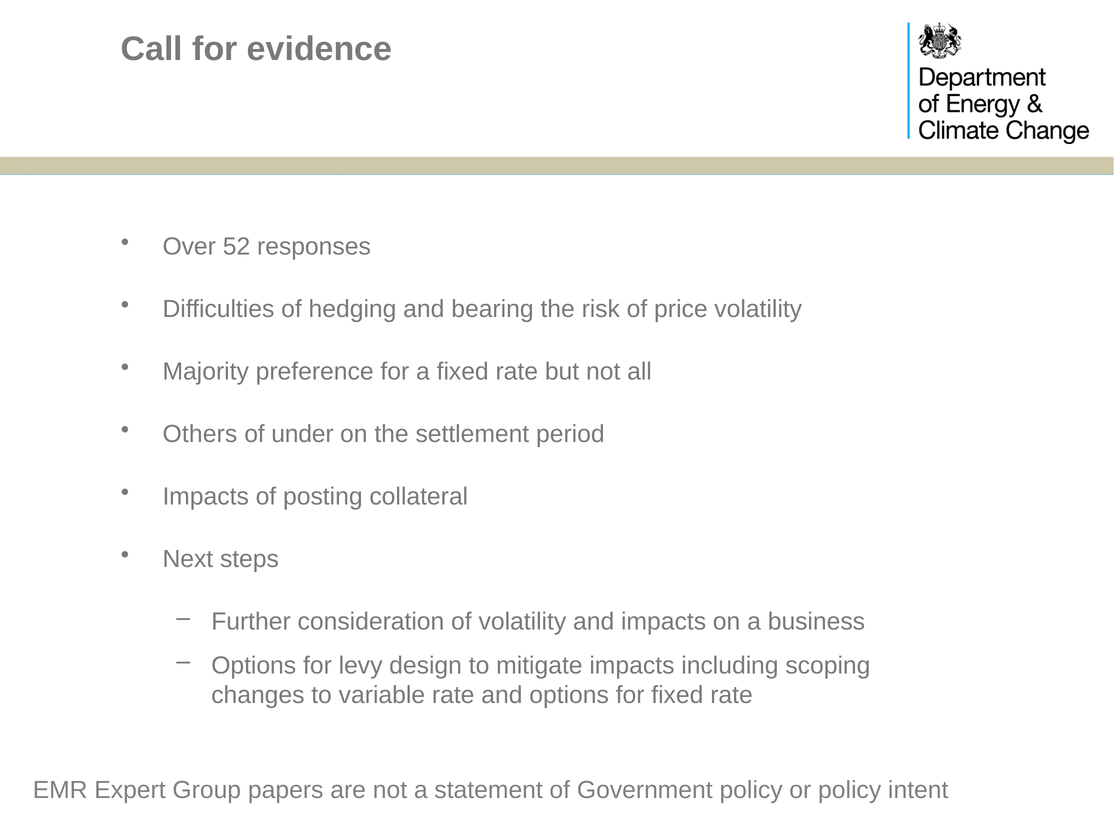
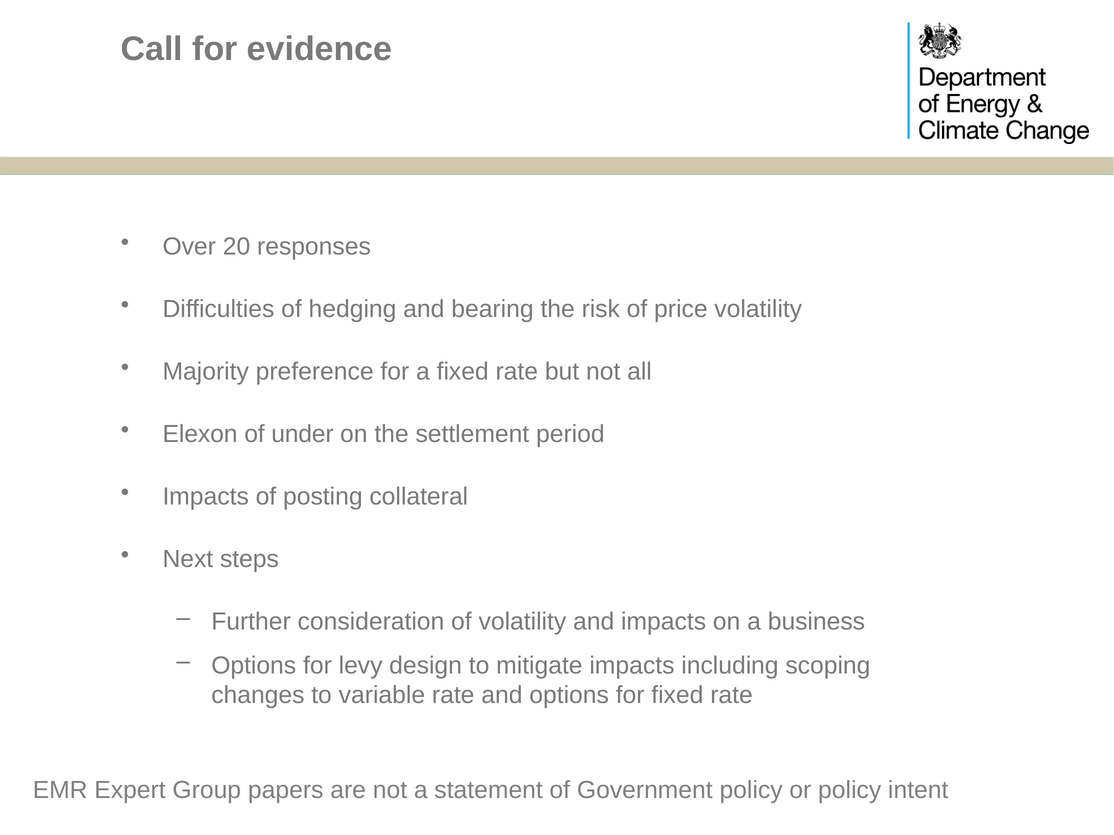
52: 52 -> 20
Others: Others -> Elexon
